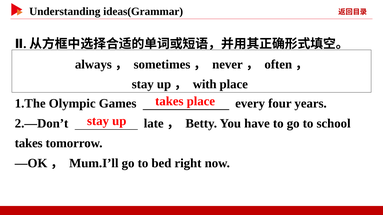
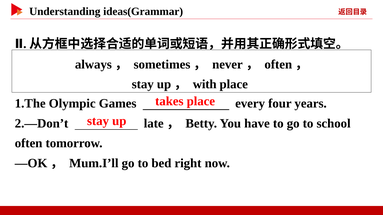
takes at (29, 144): takes -> often
